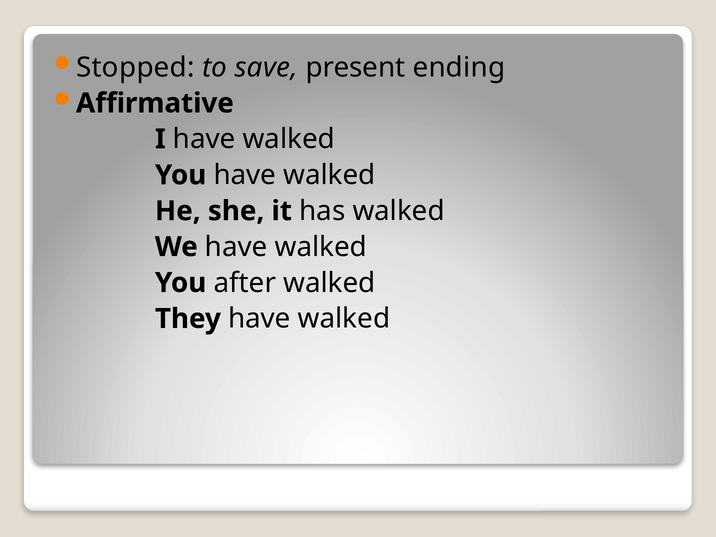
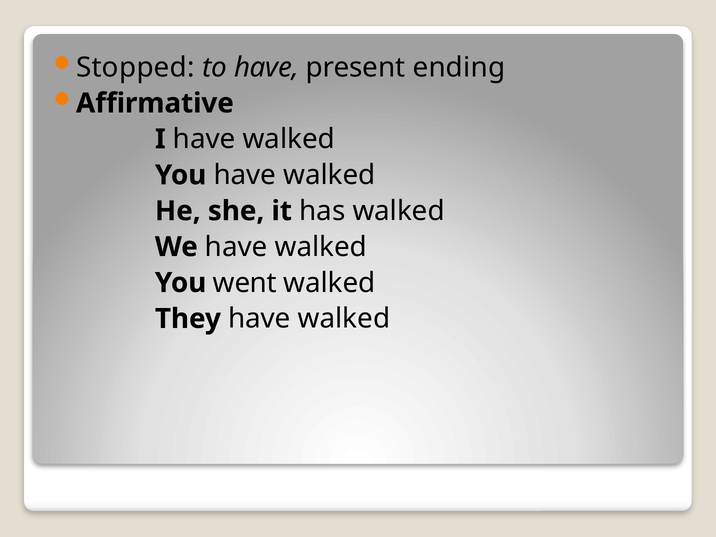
to save: save -> have
after: after -> went
